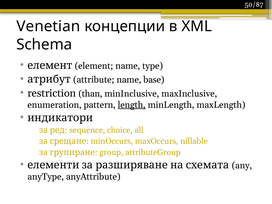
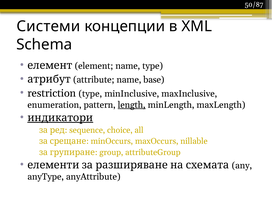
Venetian: Venetian -> Системи
restriction than: than -> type
индикатори underline: none -> present
